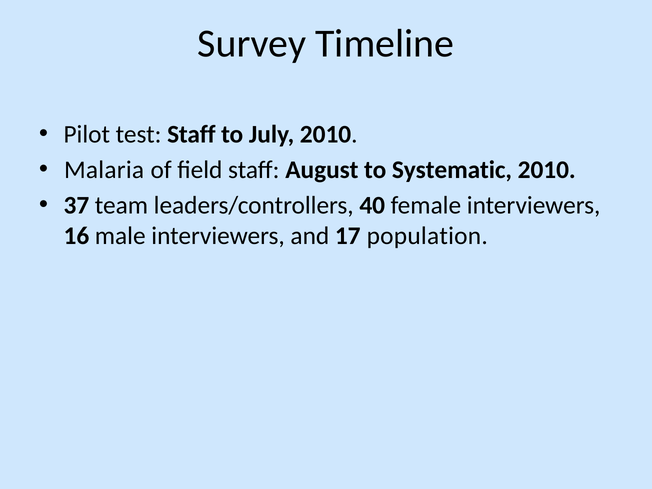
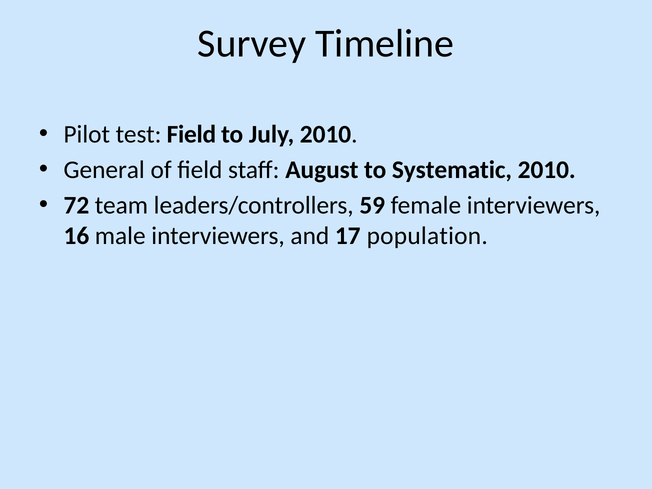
test Staff: Staff -> Field
Malaria: Malaria -> General
37: 37 -> 72
40: 40 -> 59
